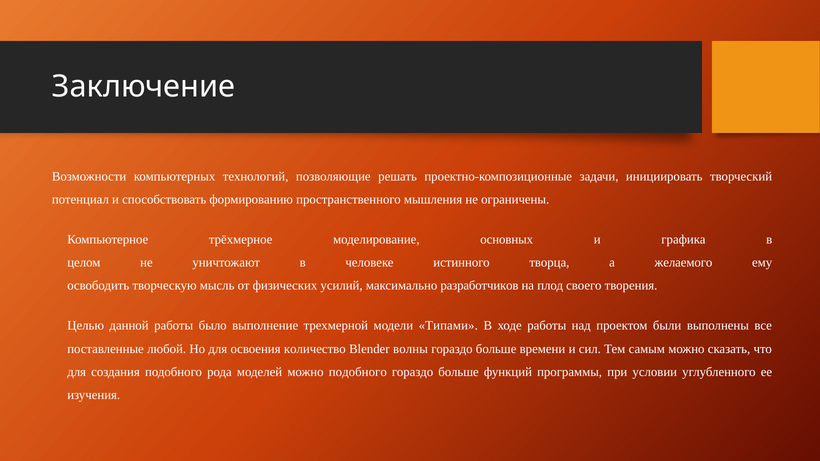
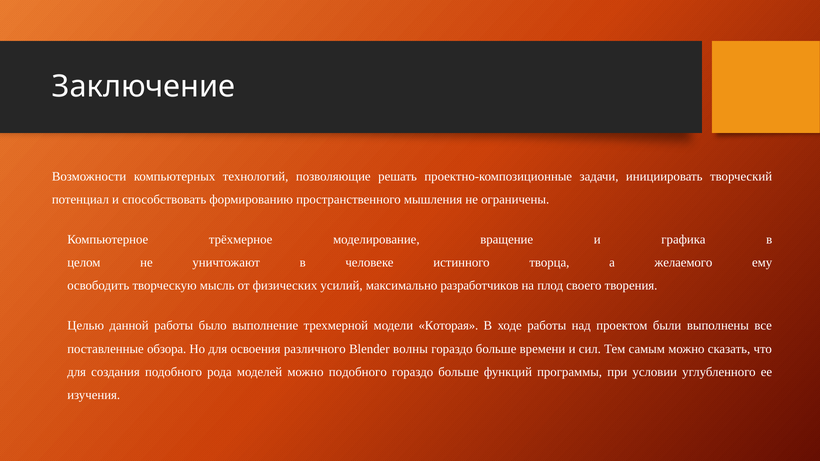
основных: основных -> вращение
Типами: Типами -> Которая
любой: любой -> обзора
количество: количество -> различного
